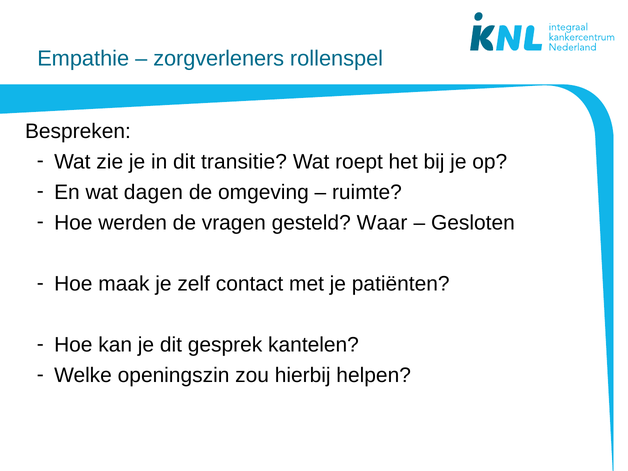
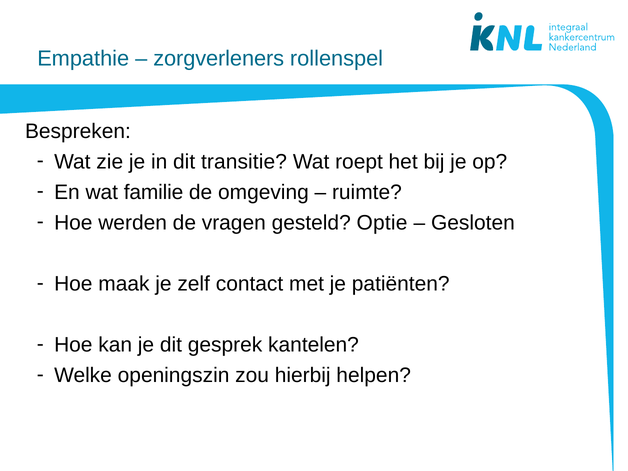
dagen: dagen -> familie
Waar: Waar -> Optie
